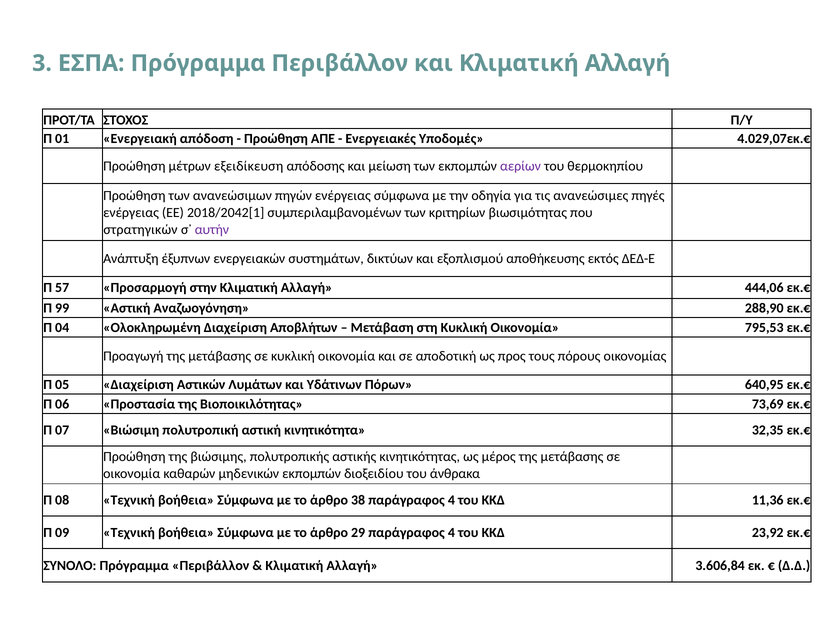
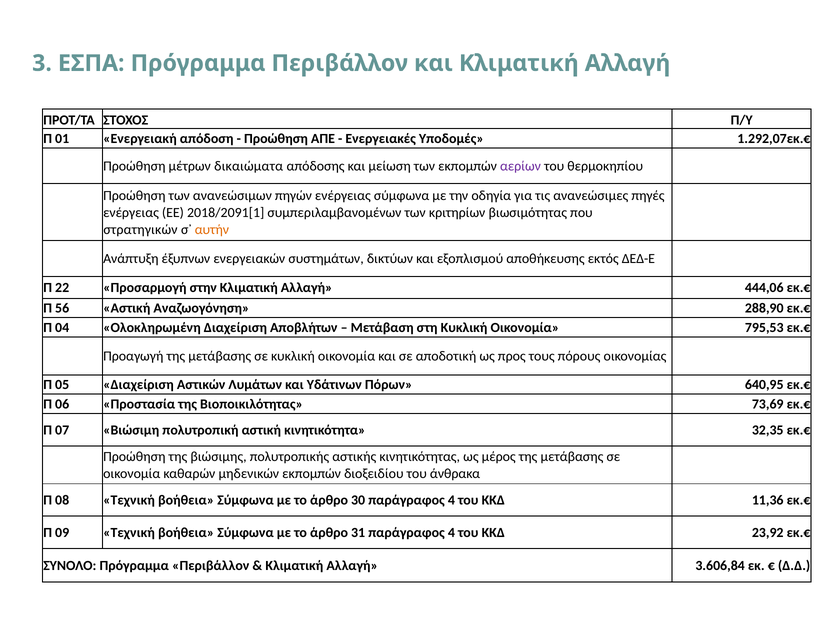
4.029,07εκ.€: 4.029,07εκ.€ -> 1.292,07εκ.€
εξειδίκευση: εξειδίκευση -> δικαιώματα
2018/2042[1: 2018/2042[1 -> 2018/2091[1
αυτήν colour: purple -> orange
57: 57 -> 22
99: 99 -> 56
38: 38 -> 30
29: 29 -> 31
